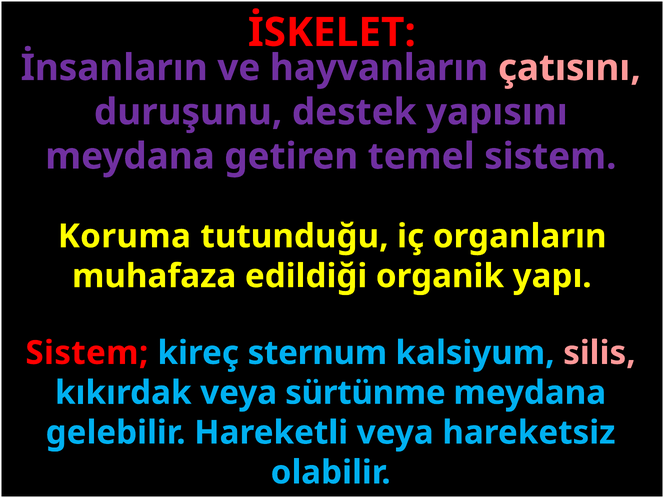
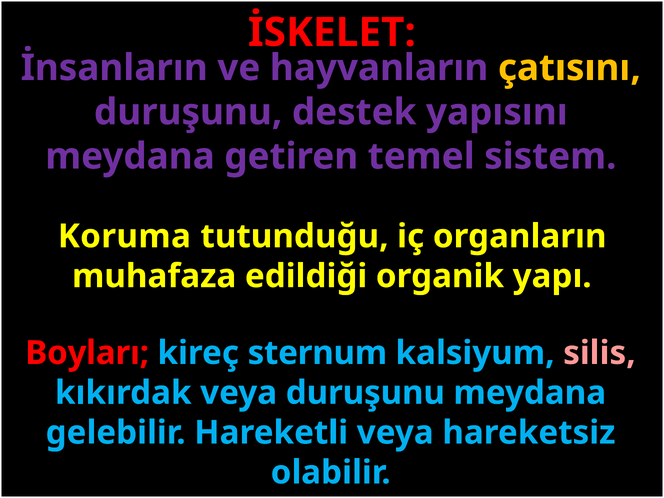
çatısını colour: pink -> yellow
Sistem at (87, 353): Sistem -> Boyları
veya sürtünme: sürtünme -> duruşunu
